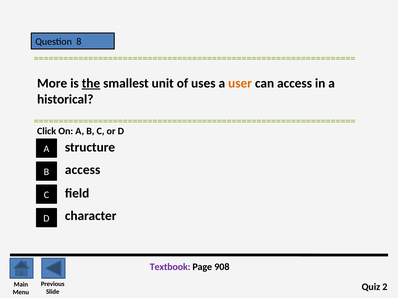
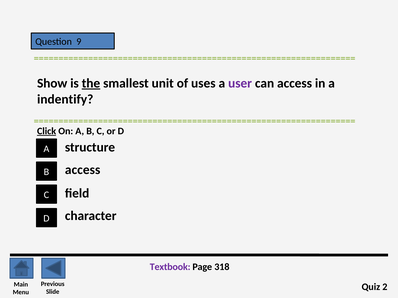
8: 8 -> 9
More: More -> Show
user colour: orange -> purple
historical: historical -> indentify
Click underline: none -> present
908: 908 -> 318
